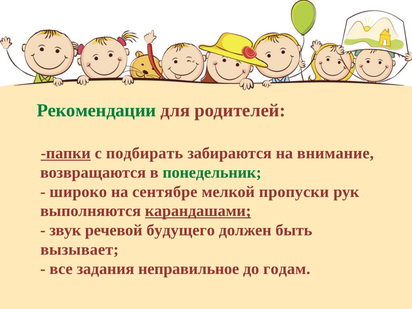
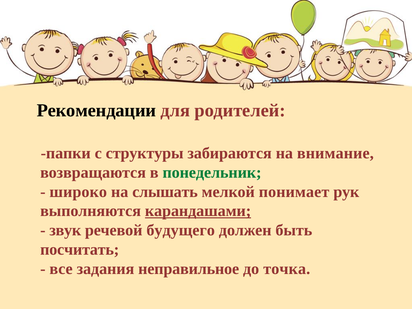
Рекомендации colour: green -> black
папки underline: present -> none
подбирать: подбирать -> структуры
сентябре: сентябре -> слышать
пропуски: пропуски -> понимает
вызывает: вызывает -> посчитать
годам: годам -> точка
